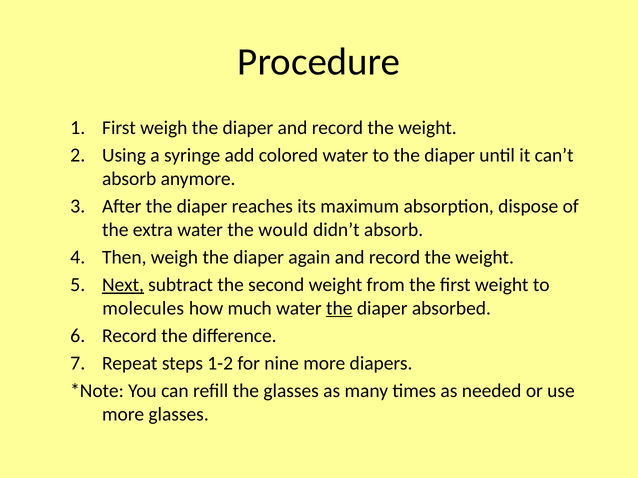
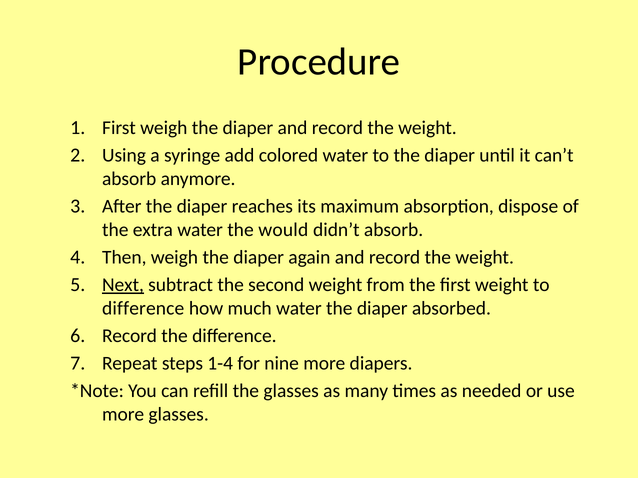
molecules at (143, 309): molecules -> difference
the at (339, 309) underline: present -> none
1-2: 1-2 -> 1-4
